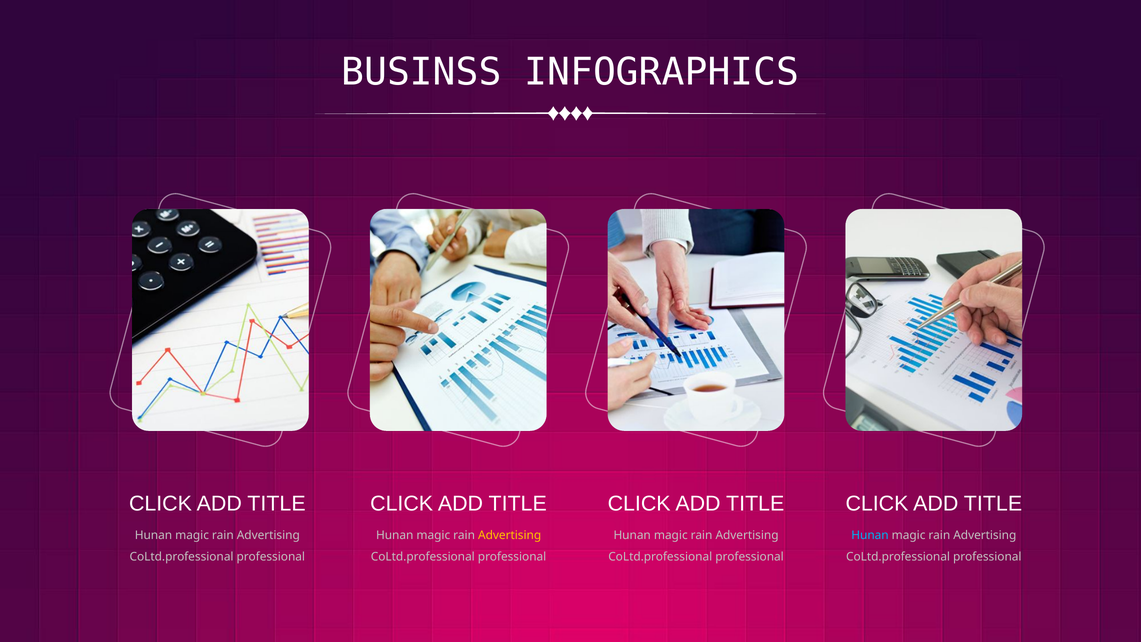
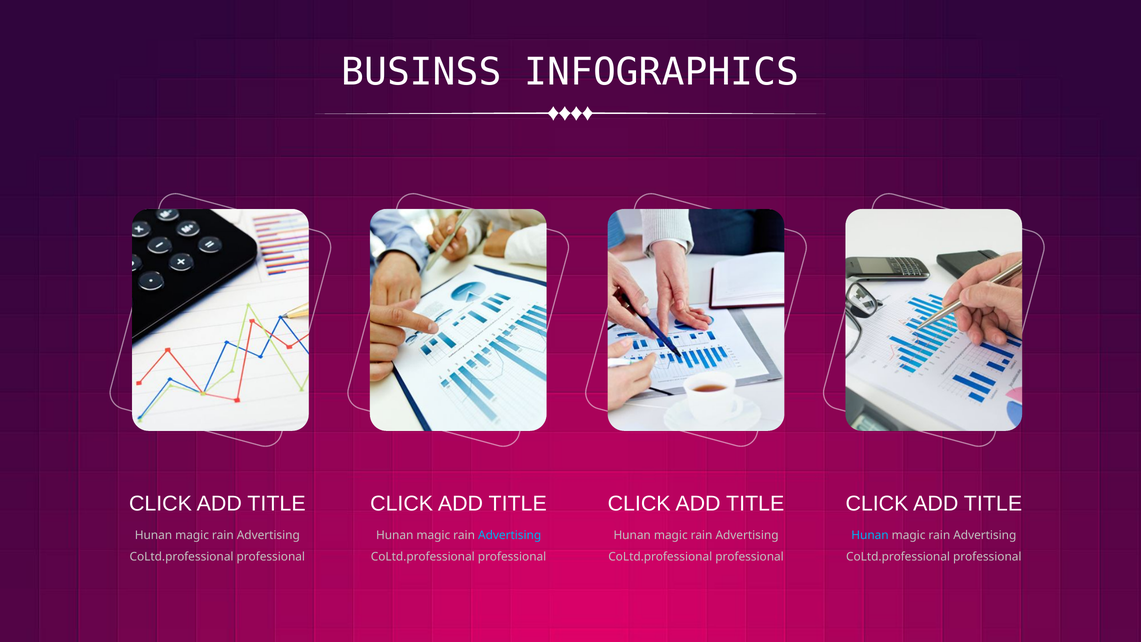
Advertising at (510, 535) colour: yellow -> light blue
